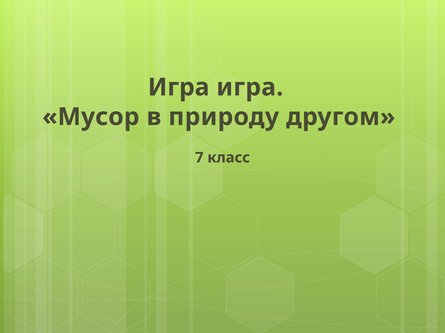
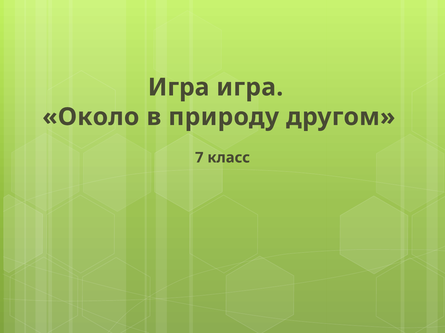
Мусор: Мусор -> Около
